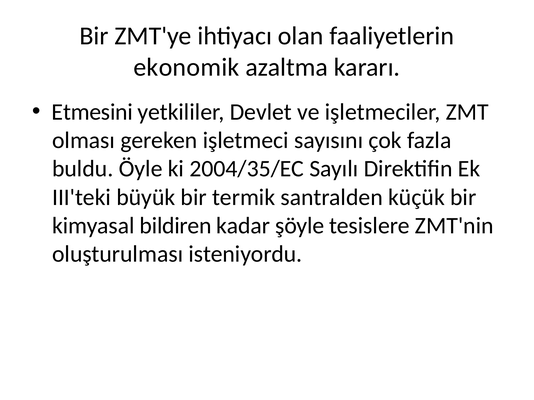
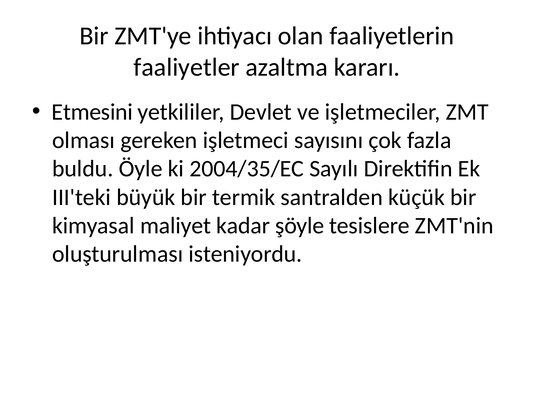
ekonomik: ekonomik -> faaliyetler
bildiren: bildiren -> maliyet
